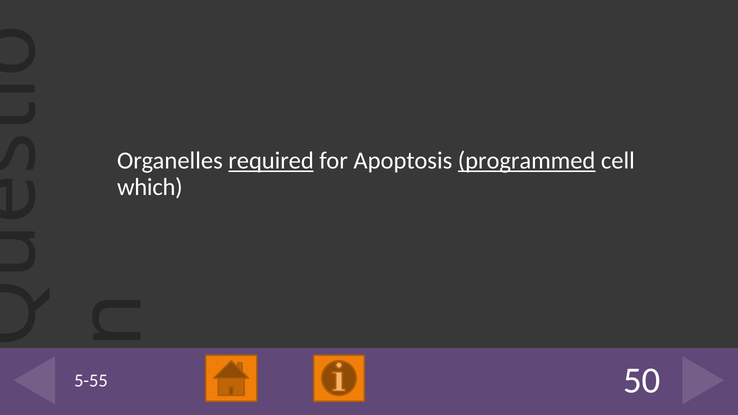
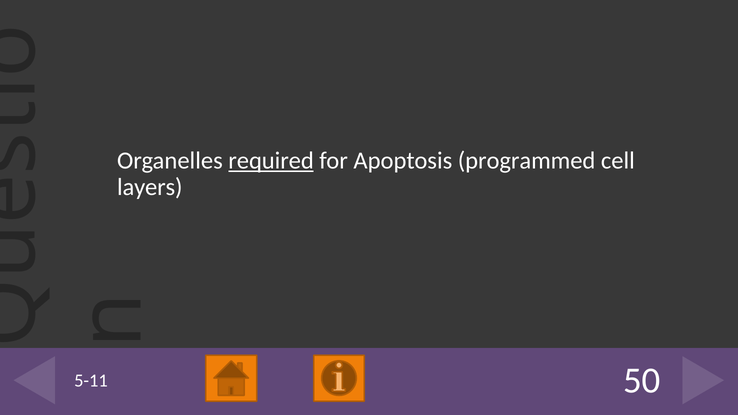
programmed underline: present -> none
which: which -> layers
5-55: 5-55 -> 5-11
